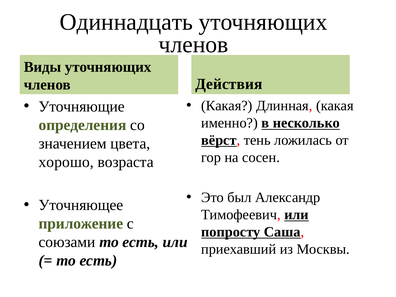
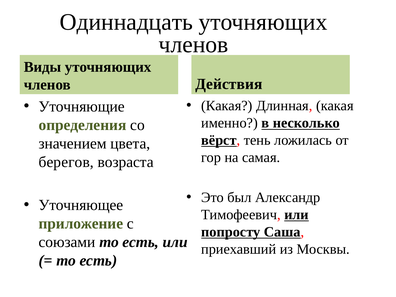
сосен: сосен -> самая
хорошо: хорошо -> берегов
